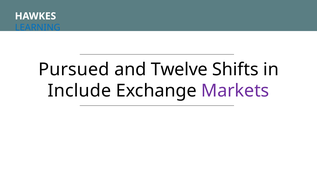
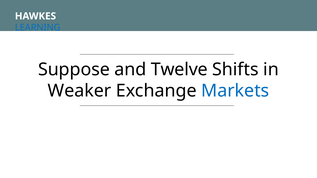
Pursued: Pursued -> Suppose
Include: Include -> Weaker
Markets colour: purple -> blue
